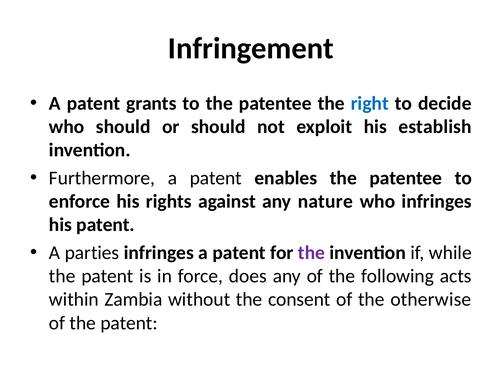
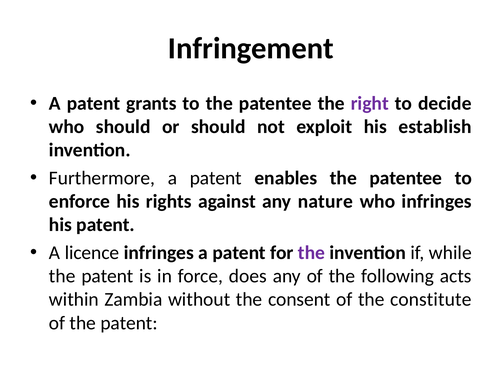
right colour: blue -> purple
parties: parties -> licence
otherwise: otherwise -> constitute
